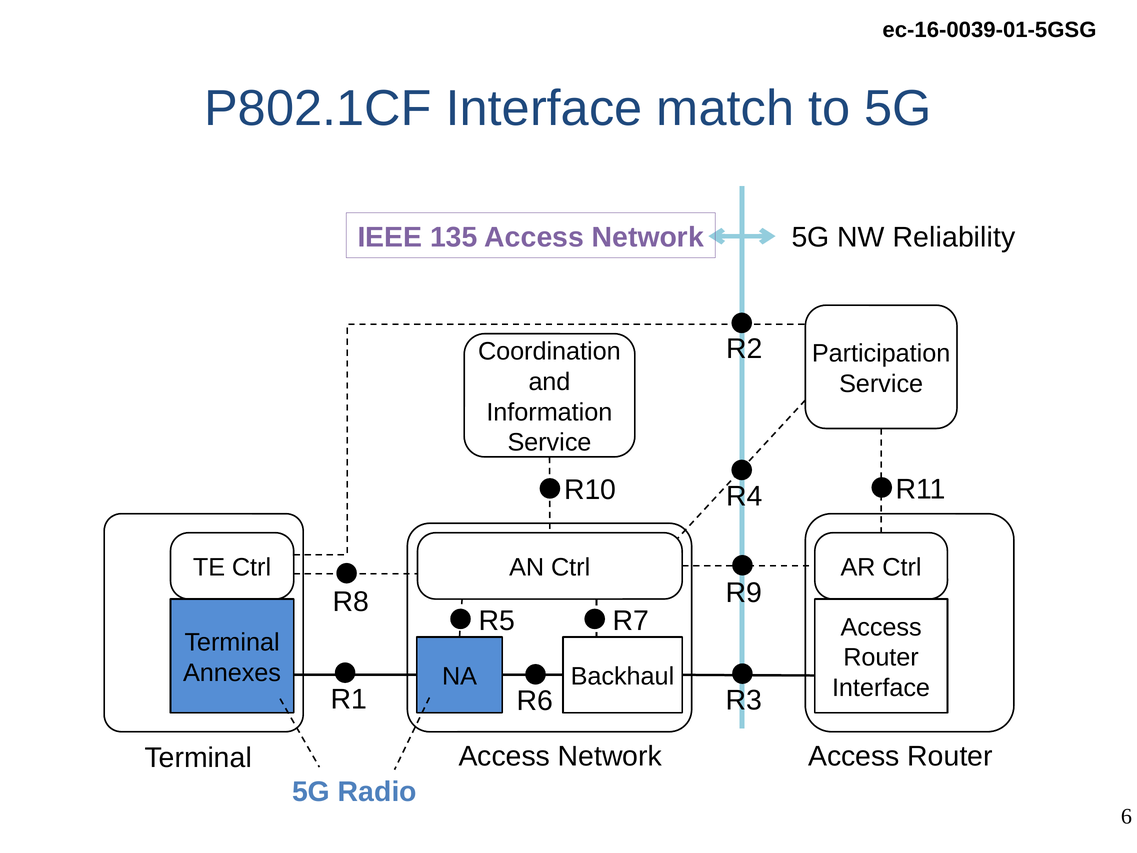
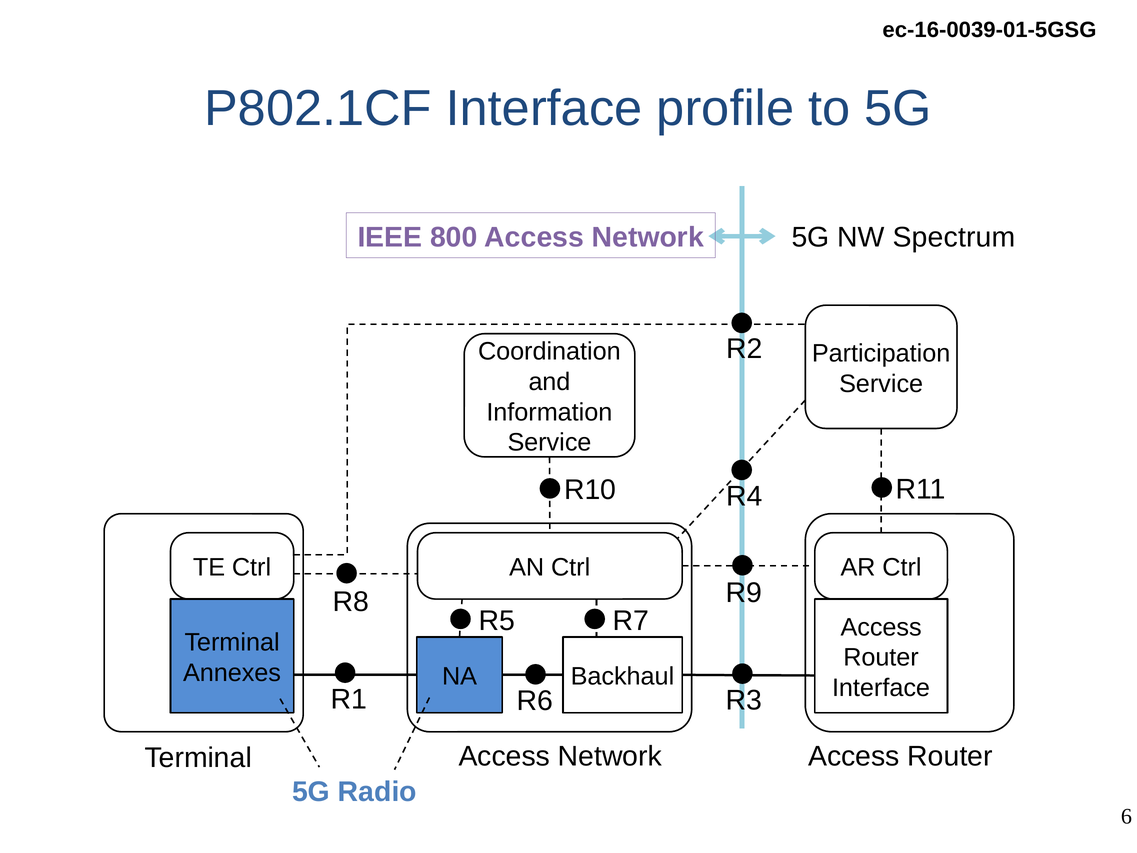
match: match -> profile
135: 135 -> 800
Reliability: Reliability -> Spectrum
